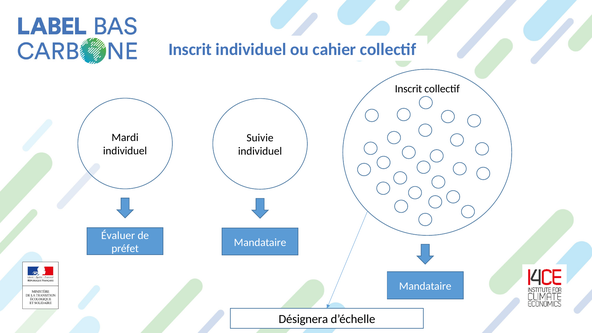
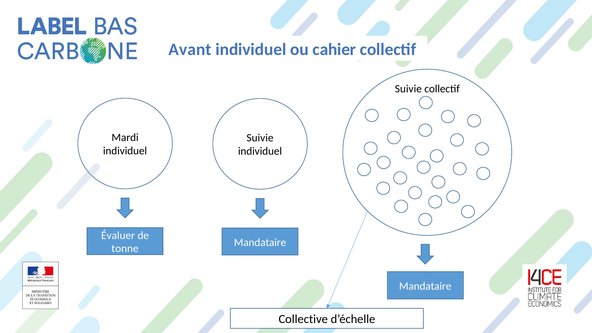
Inscrit at (190, 49): Inscrit -> Avant
Inscrit at (408, 89): Inscrit -> Suivie
préfet: préfet -> tonne
Désignera: Désignera -> Collective
